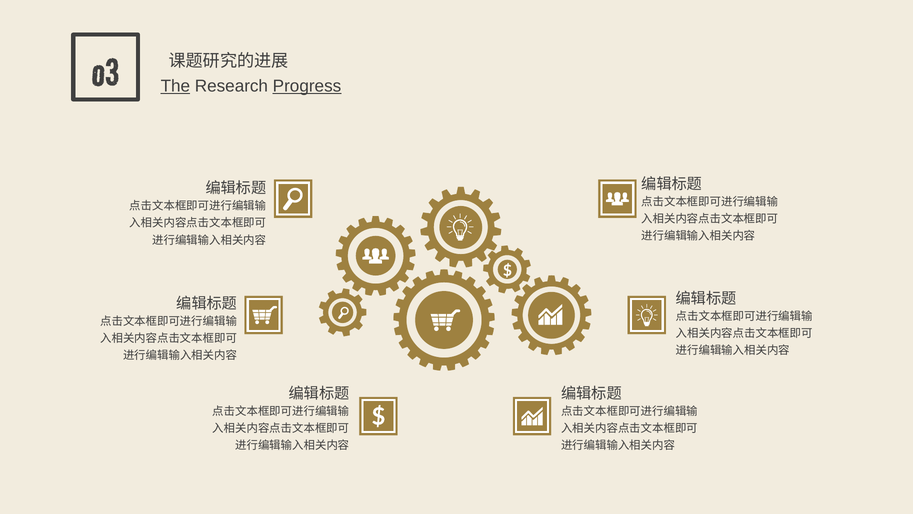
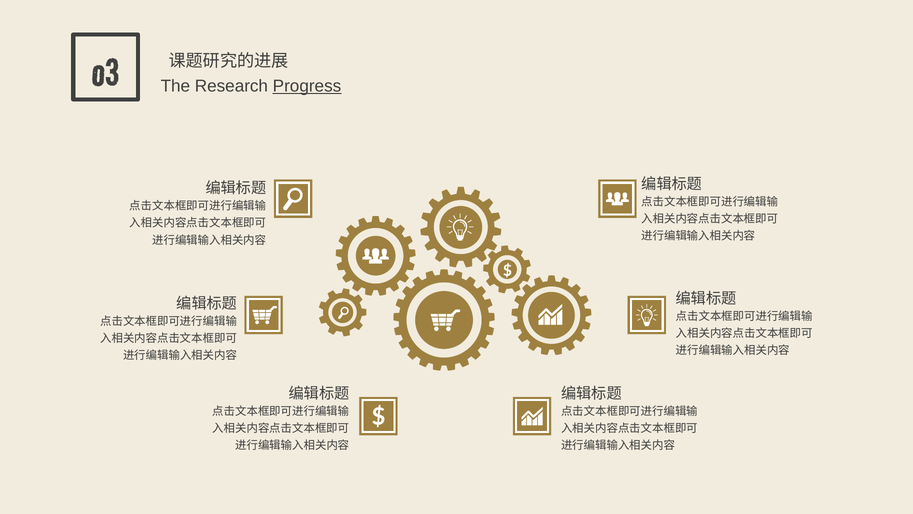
The underline: present -> none
